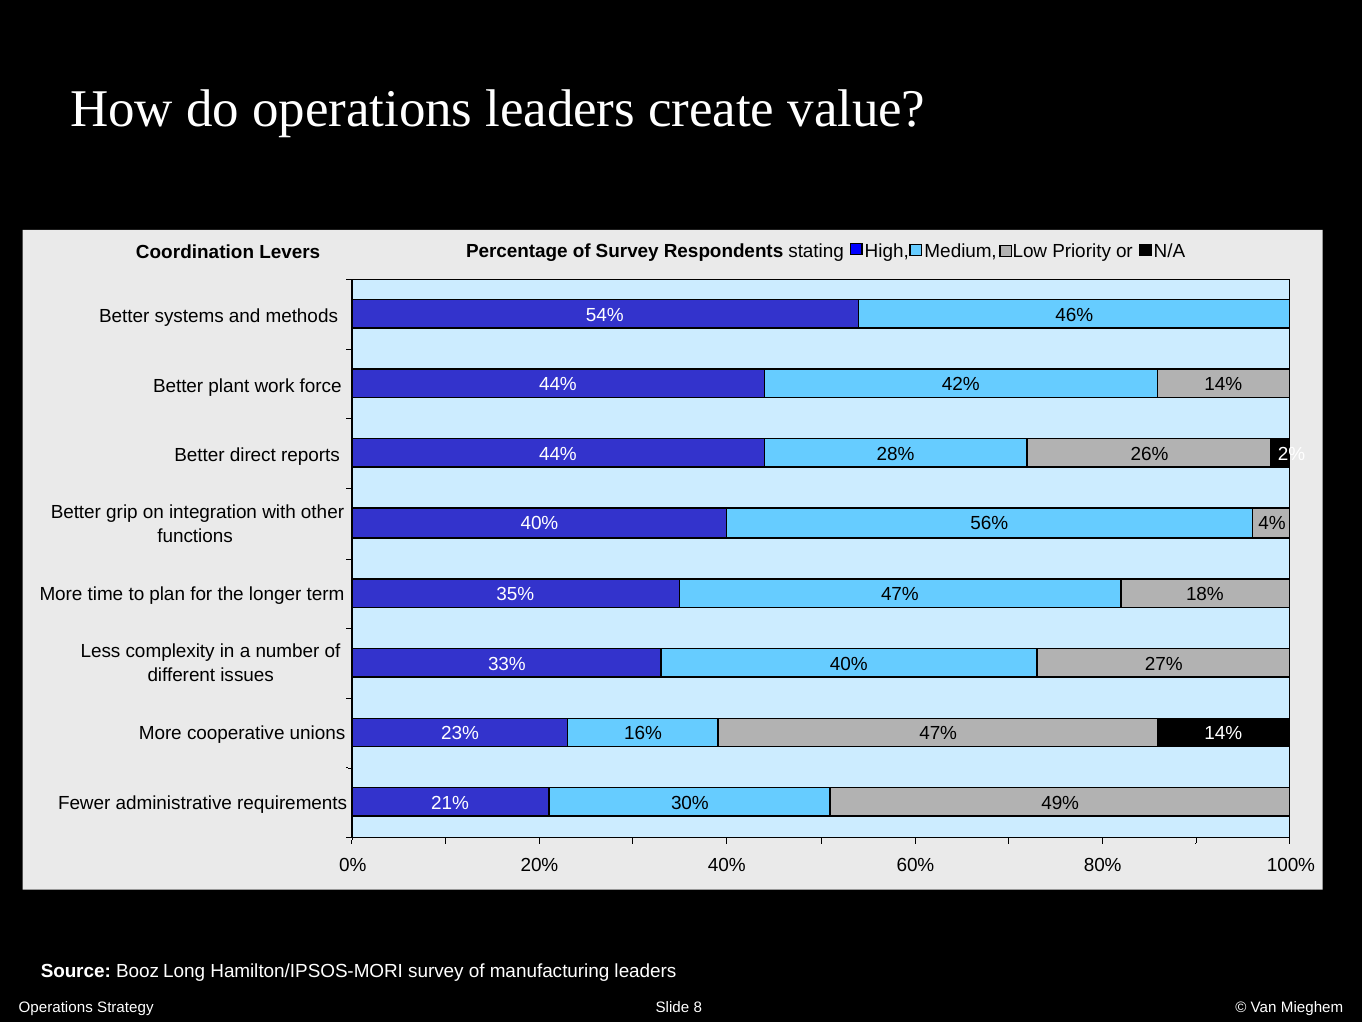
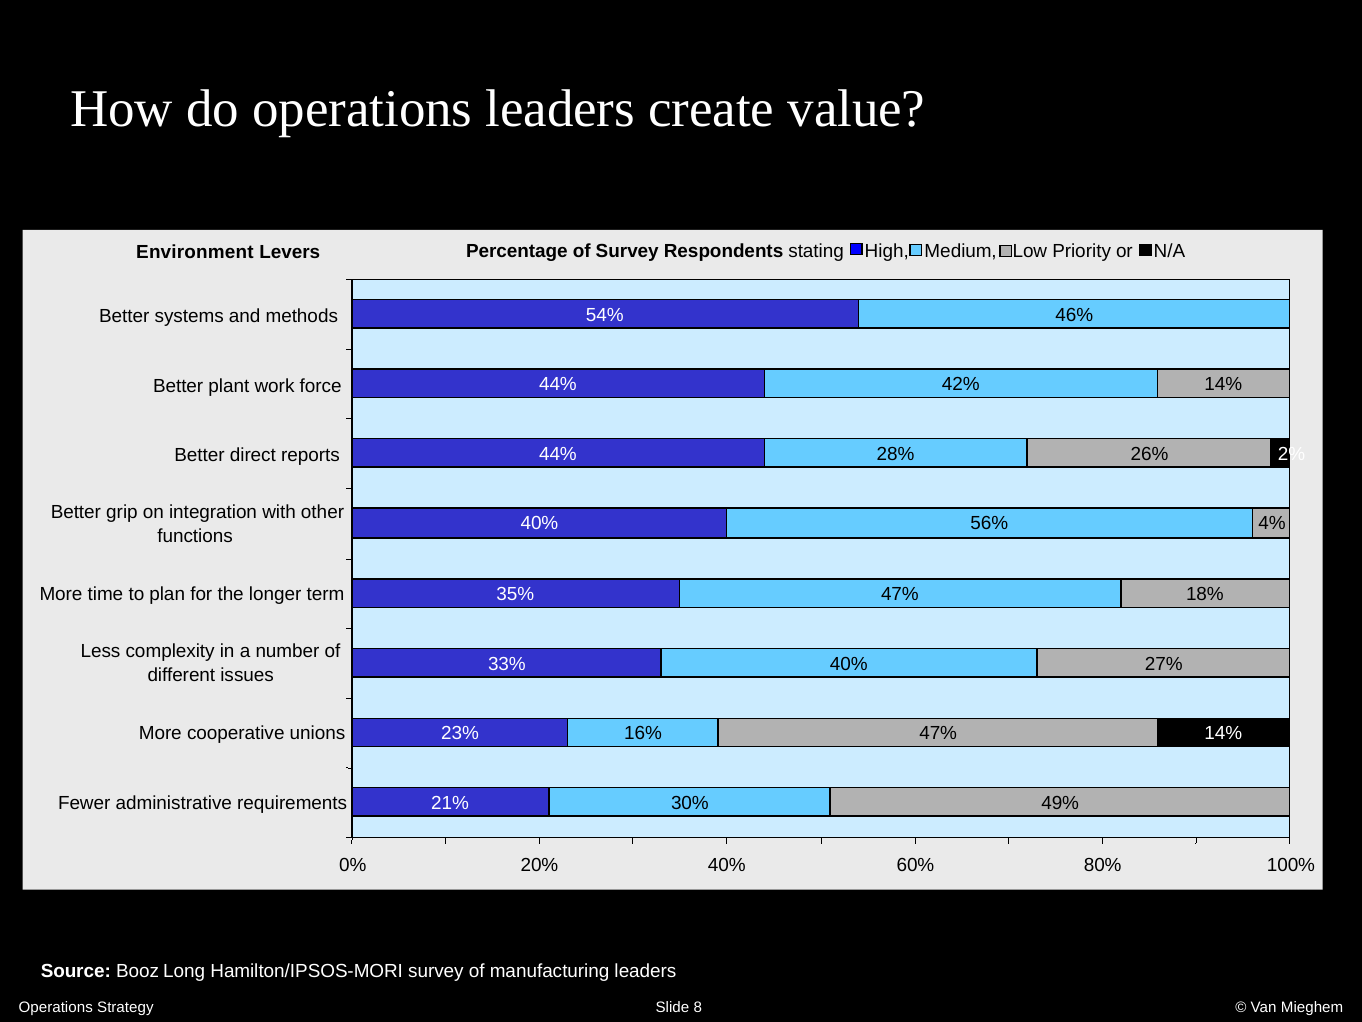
Coordination: Coordination -> Environment
